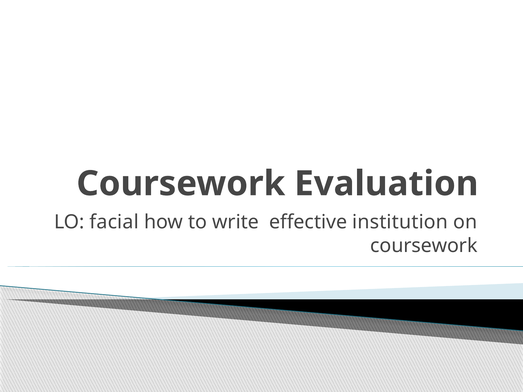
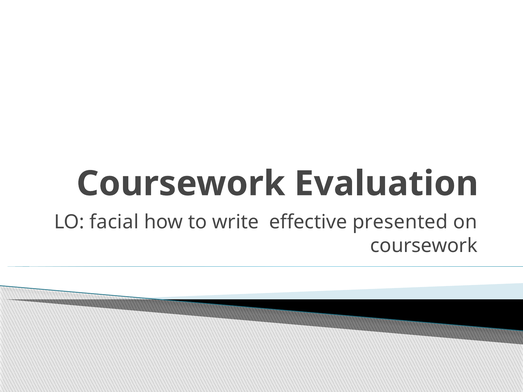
institution: institution -> presented
